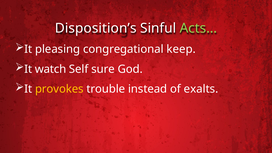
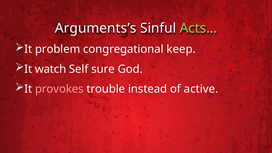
Disposition’s: Disposition’s -> Arguments’s
pleasing: pleasing -> problem
provokes colour: yellow -> pink
exalts: exalts -> active
